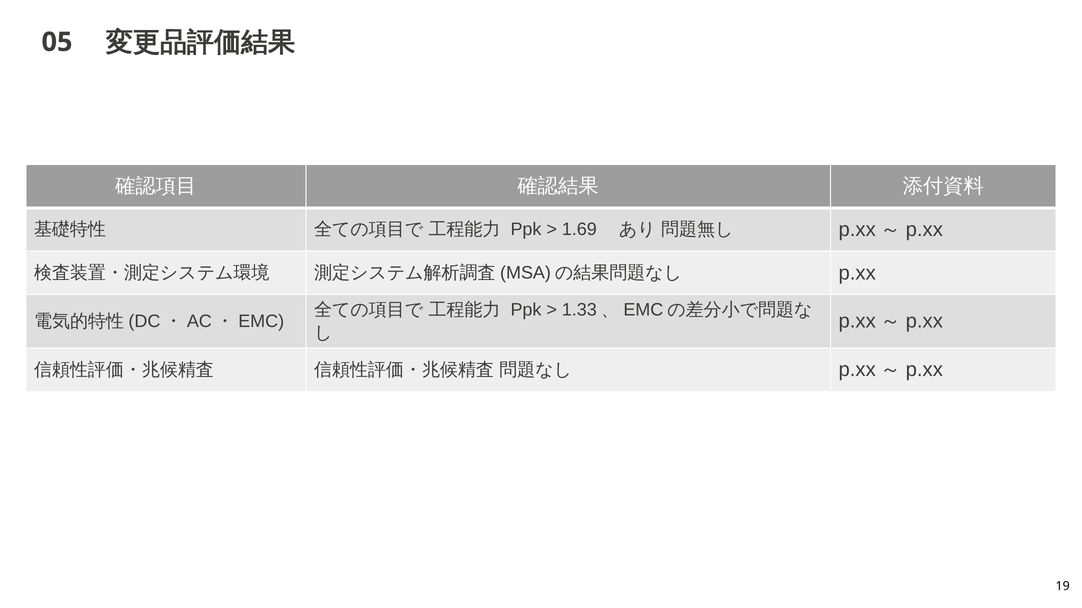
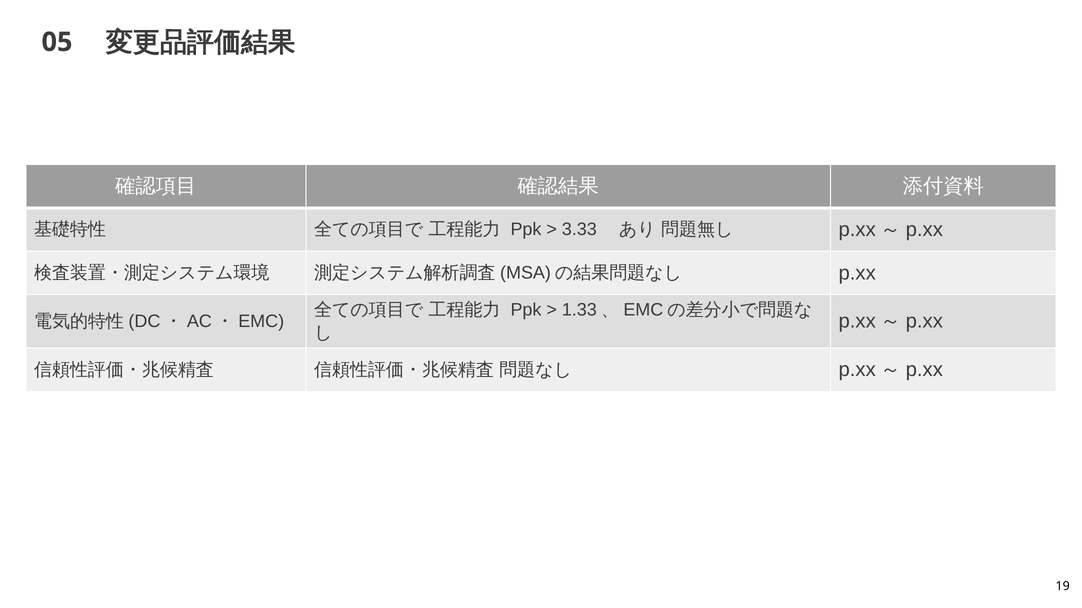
1.69: 1.69 -> 3.33
